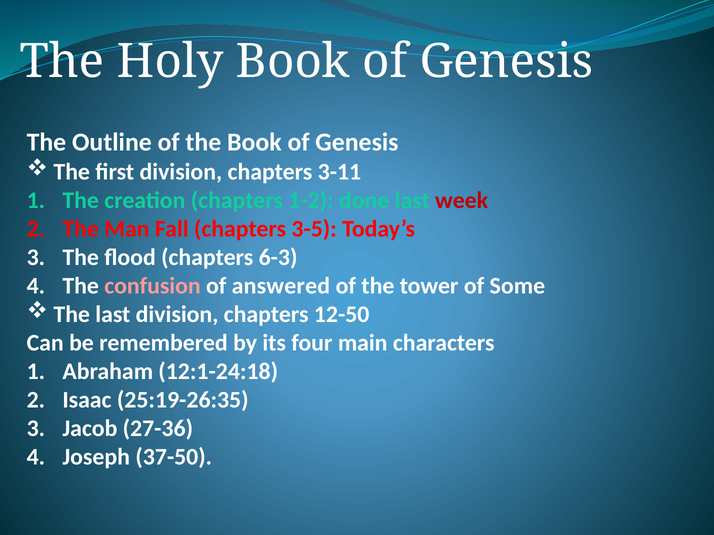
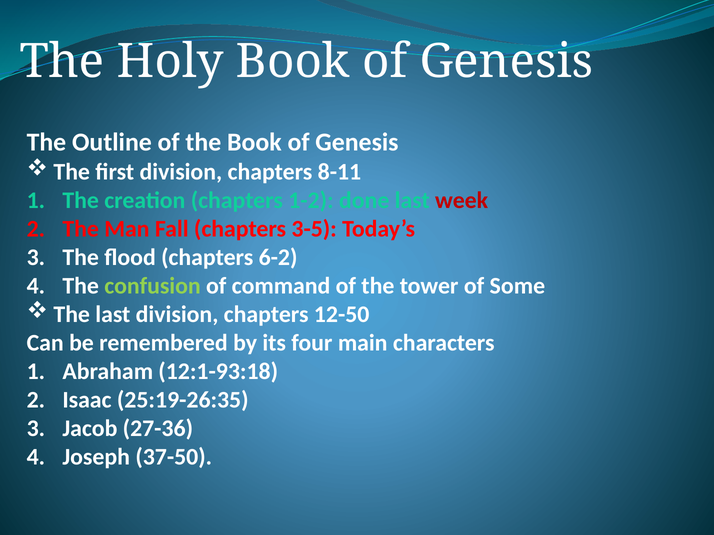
3-11: 3-11 -> 8-11
6-3: 6-3 -> 6-2
confusion colour: pink -> light green
answered: answered -> command
12:1-24:18: 12:1-24:18 -> 12:1-93:18
